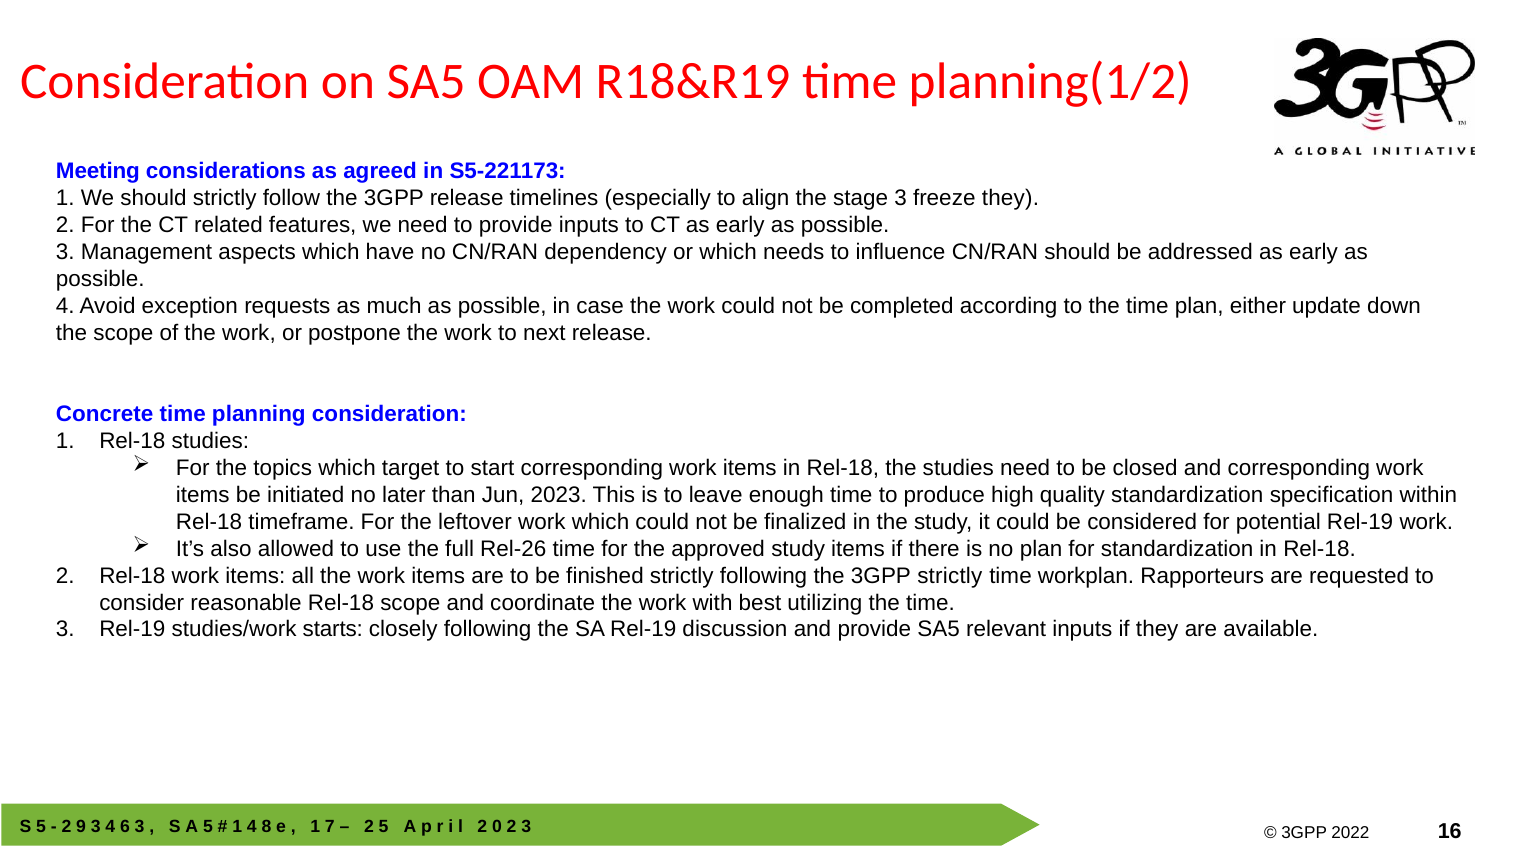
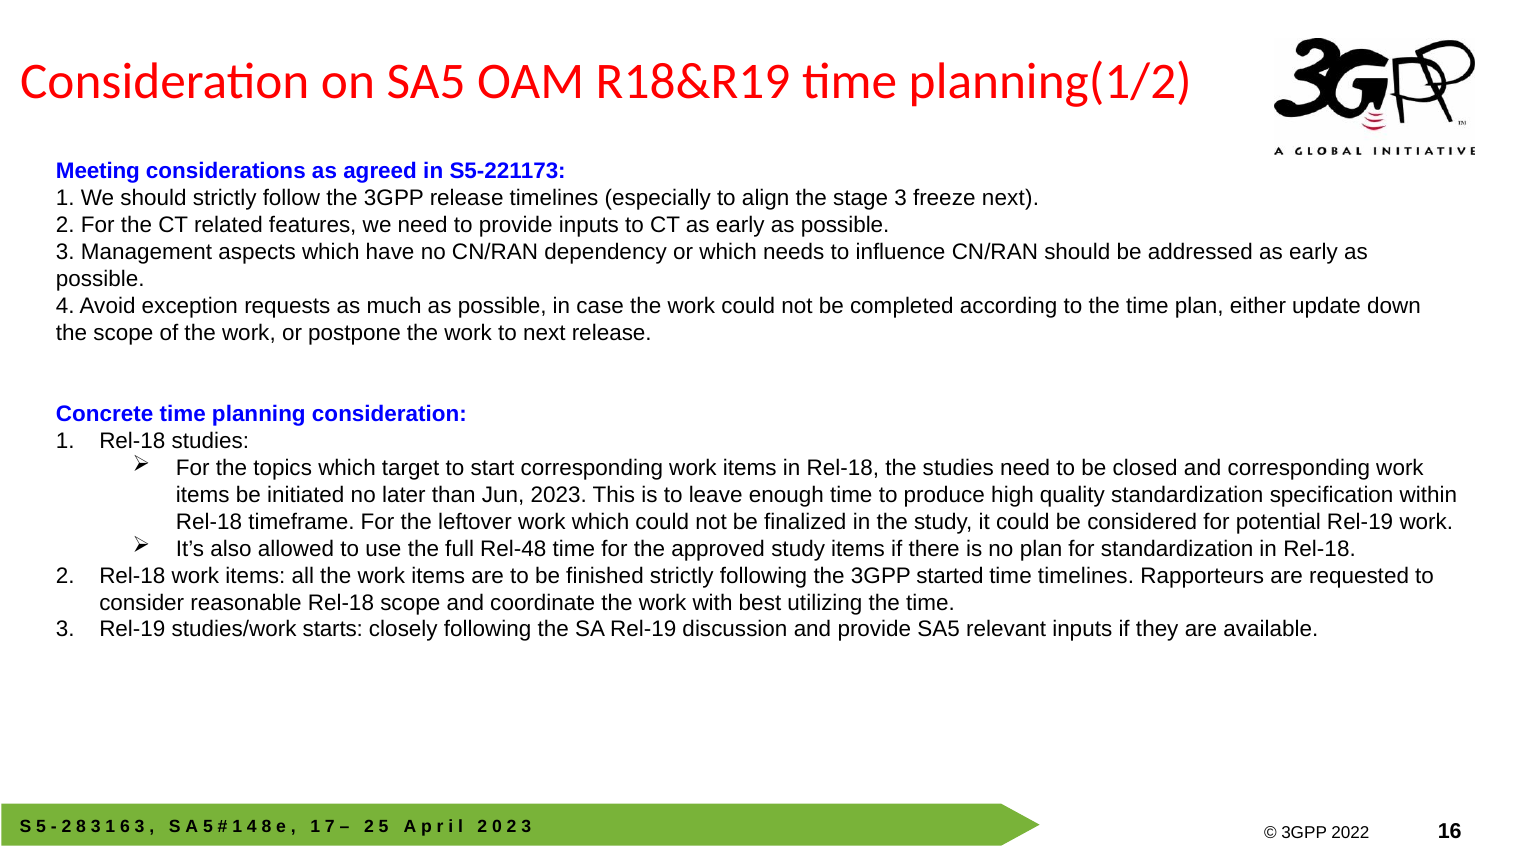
freeze they: they -> next
Rel-26: Rel-26 -> Rel-48
3GPP strictly: strictly -> started
time workplan: workplan -> timelines
2 9: 9 -> 8
3 4: 4 -> 1
